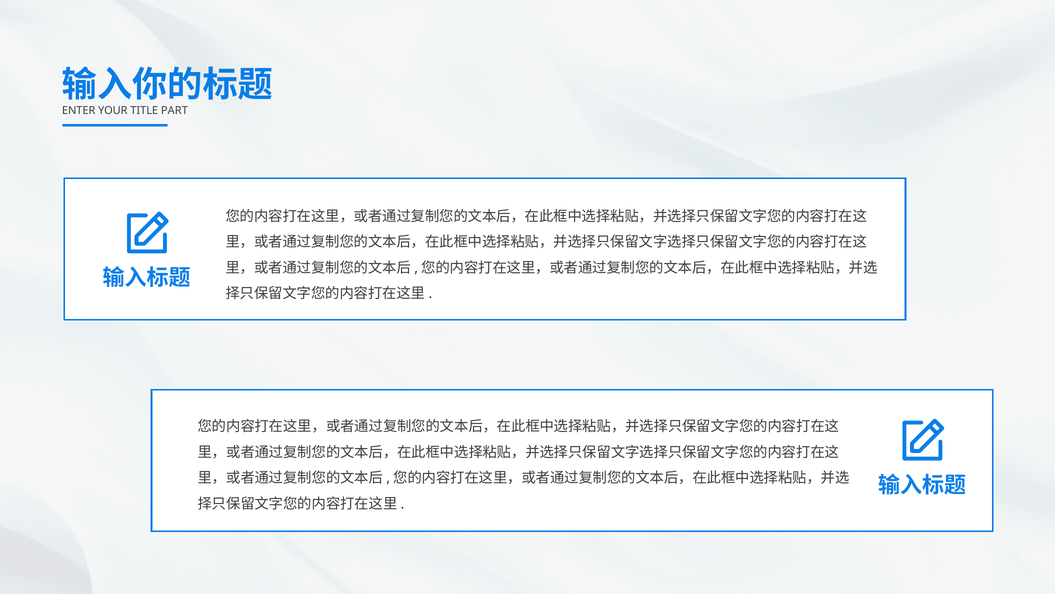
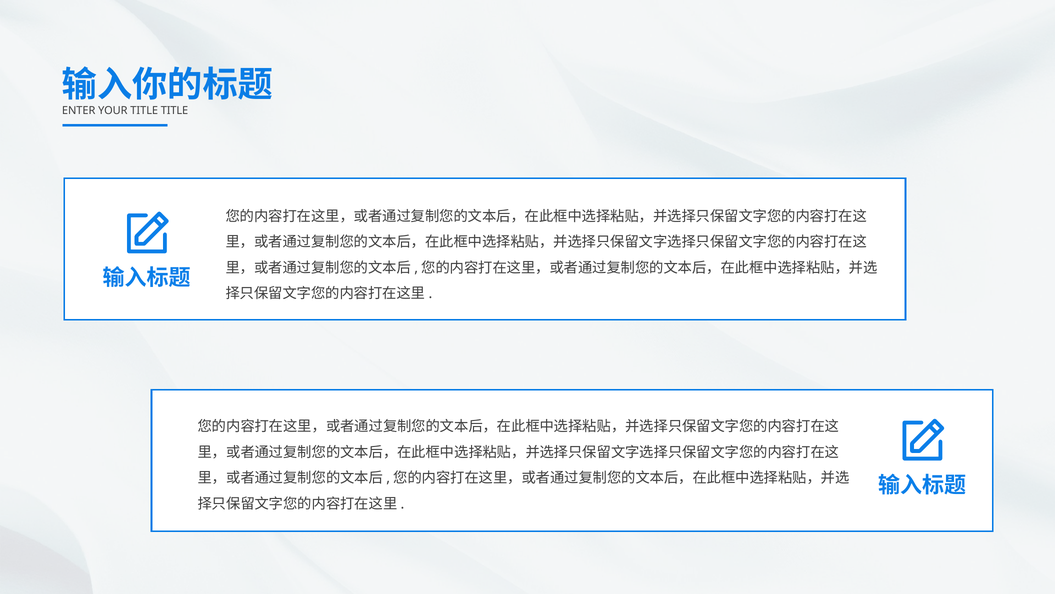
TITLE PART: PART -> TITLE
